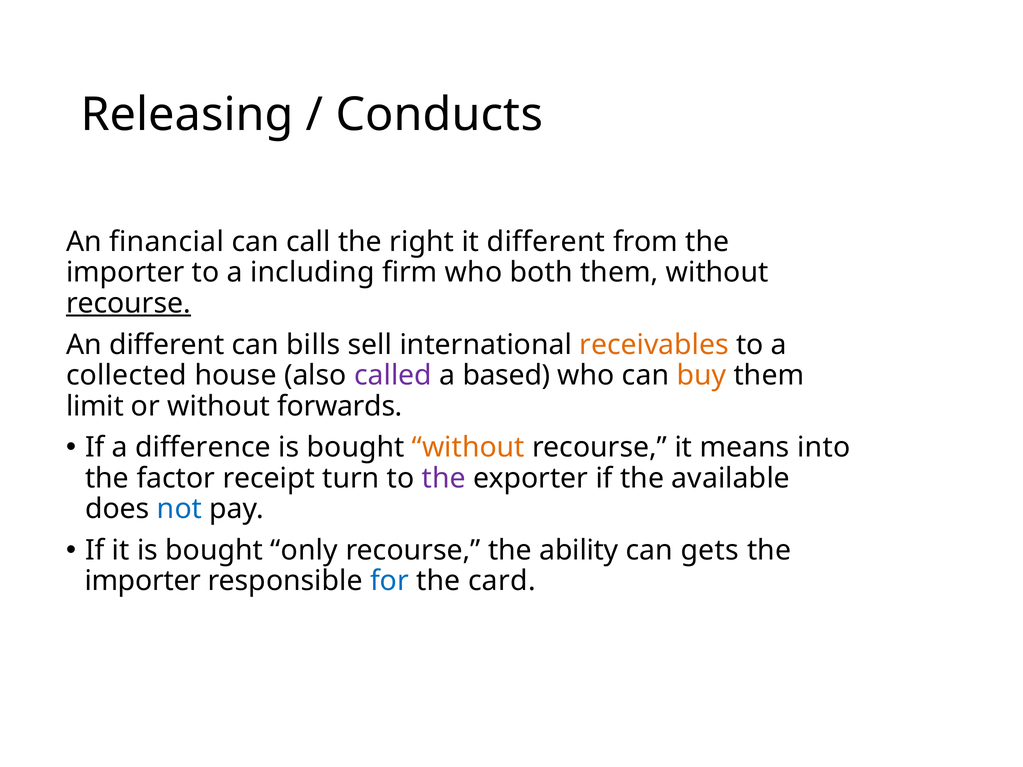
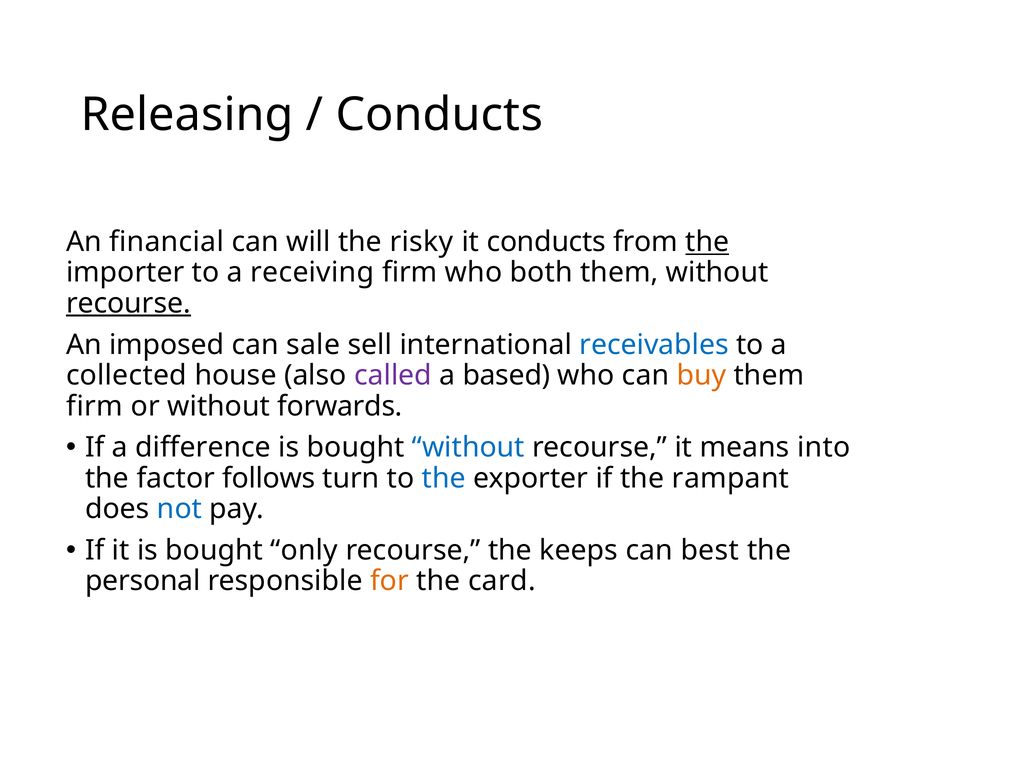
call: call -> will
right: right -> risky
it different: different -> conducts
the at (707, 242) underline: none -> present
including: including -> receiving
An different: different -> imposed
bills: bills -> sale
receivables colour: orange -> blue
limit at (95, 406): limit -> firm
without at (468, 448) colour: orange -> blue
receipt: receipt -> follows
the at (444, 478) colour: purple -> blue
available: available -> rampant
ability: ability -> keeps
gets: gets -> best
importer at (143, 581): importer -> personal
for colour: blue -> orange
